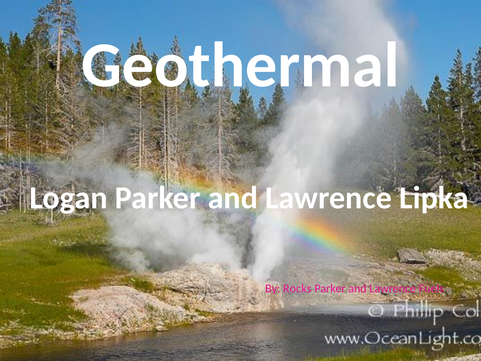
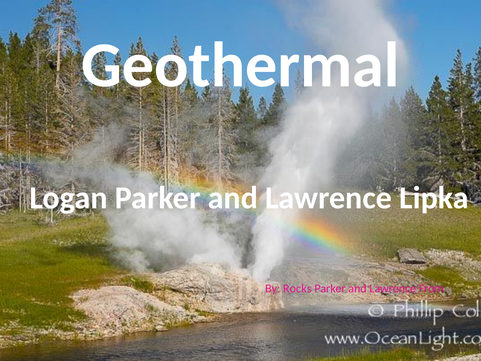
Fuels: Fuels -> From
